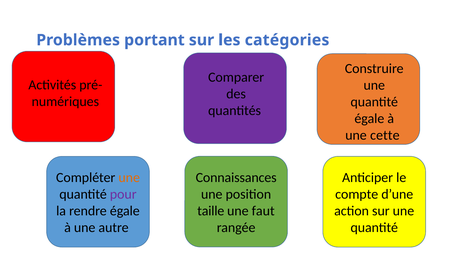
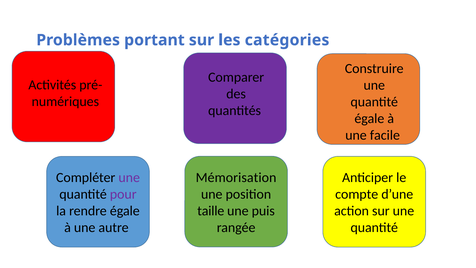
cette: cette -> facile
Connaissances: Connaissances -> Mémorisation
une at (129, 177) colour: orange -> purple
faut: faut -> puis
